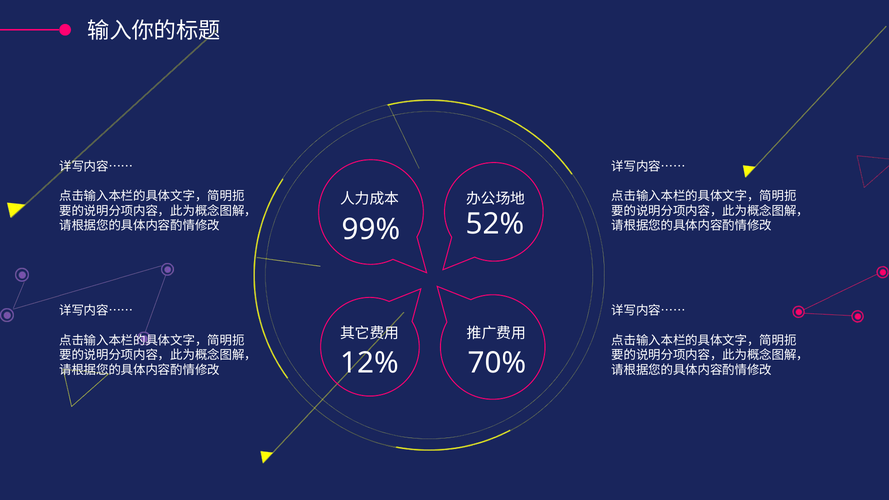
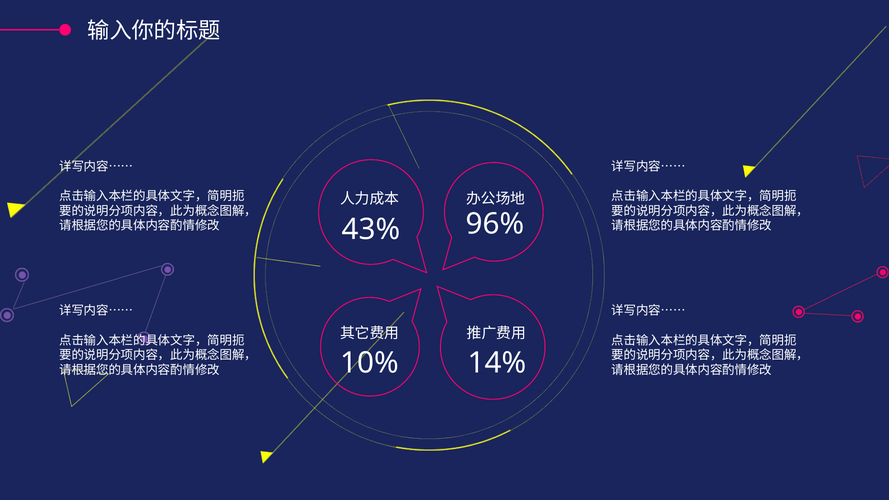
52%: 52% -> 96%
99%: 99% -> 43%
12%: 12% -> 10%
70%: 70% -> 14%
